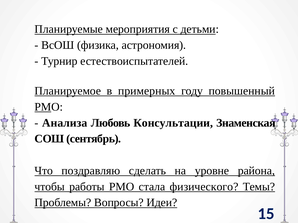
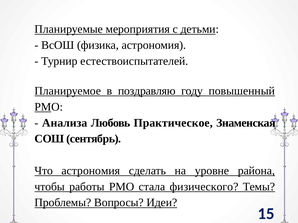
примерных: примерных -> поздравляю
Консультации: Консультации -> Практическое
Что поздравляю: поздравляю -> астрономия
